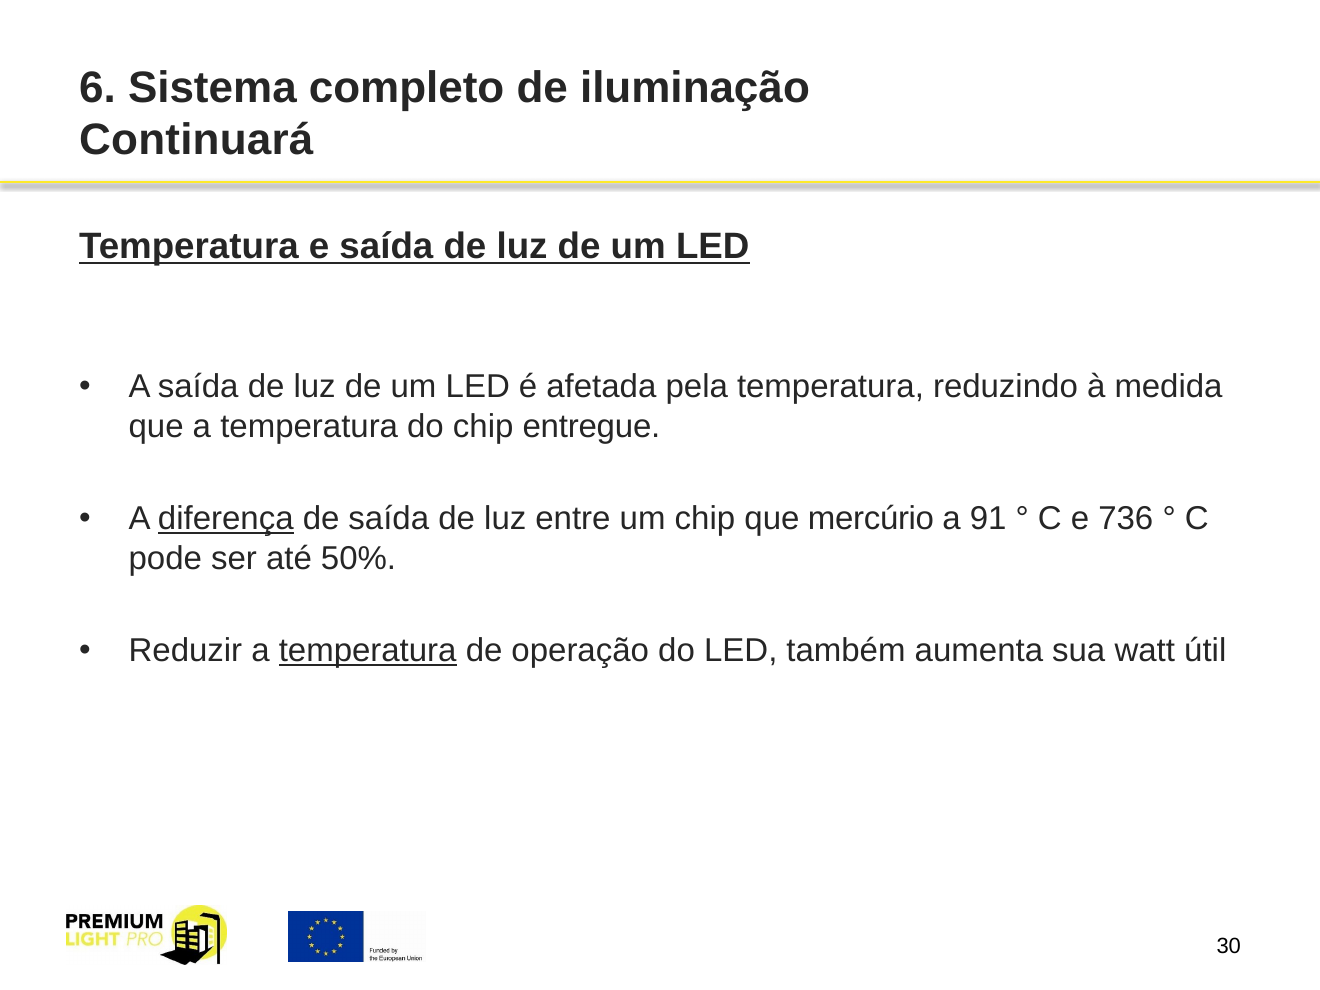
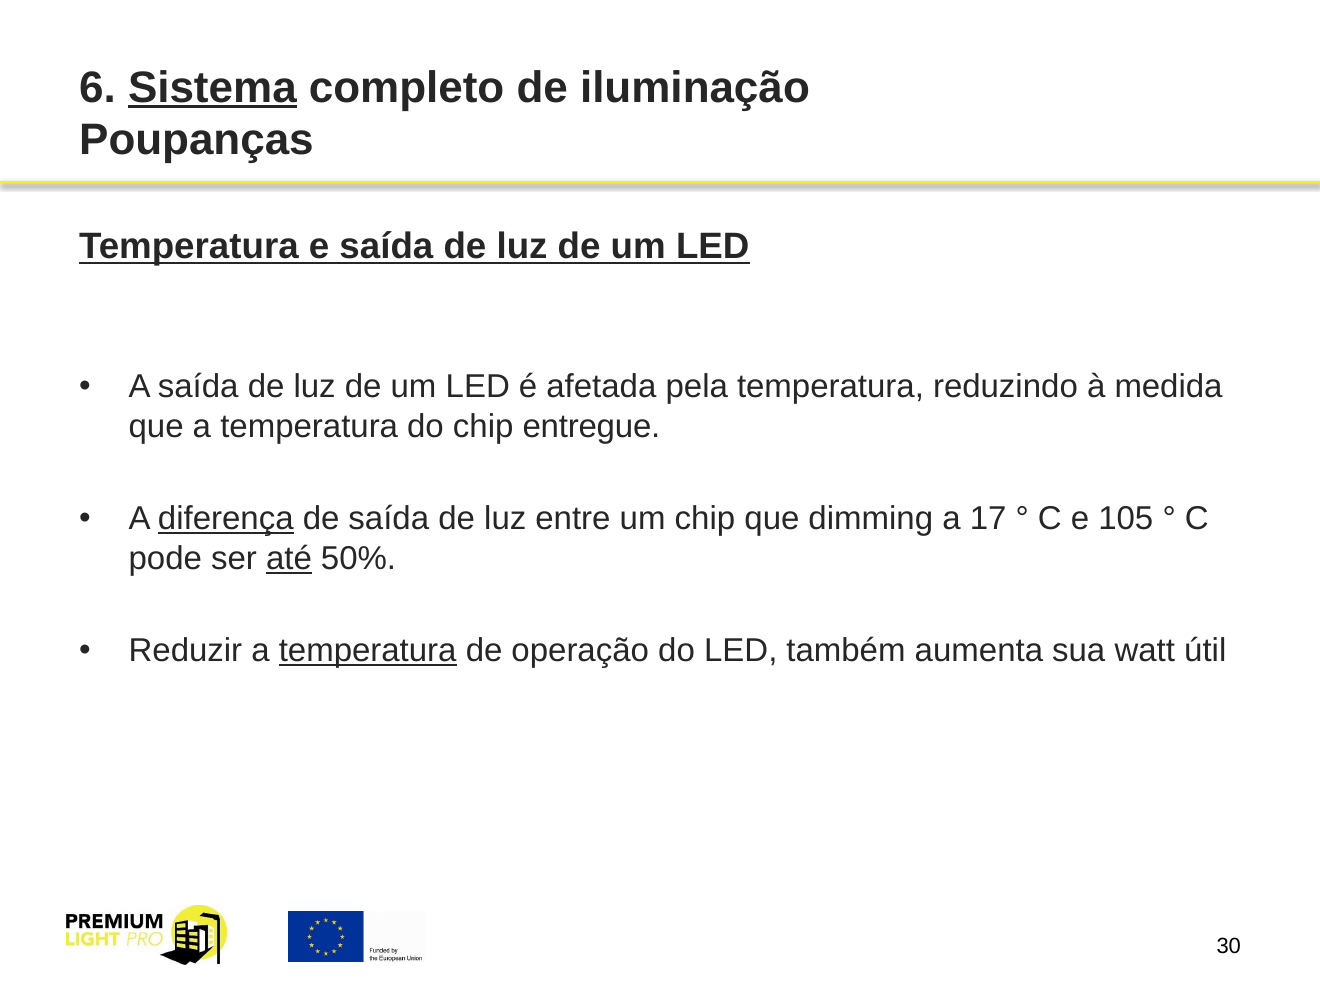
Sistema underline: none -> present
Continuará: Continuará -> Poupanças
mercúrio: mercúrio -> dimming
91: 91 -> 17
736: 736 -> 105
até underline: none -> present
